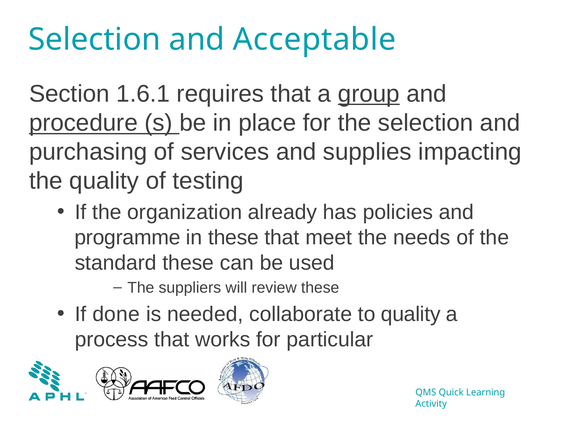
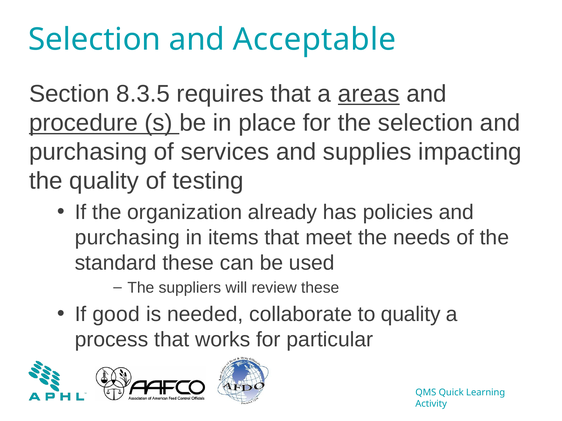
1.6.1: 1.6.1 -> 8.3.5
group: group -> areas
programme at (128, 238): programme -> purchasing
in these: these -> items
done: done -> good
